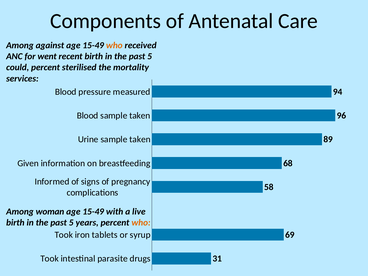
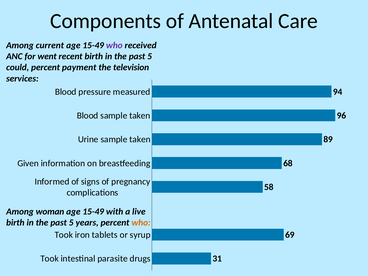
against: against -> current
who at (114, 45) colour: orange -> purple
sterilised: sterilised -> payment
mortality: mortality -> television
